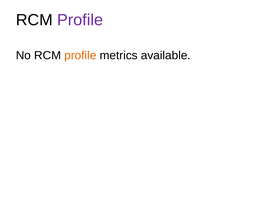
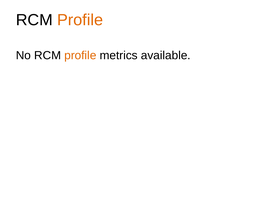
Profile at (80, 20) colour: purple -> orange
